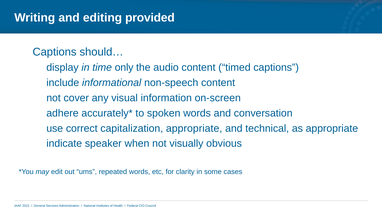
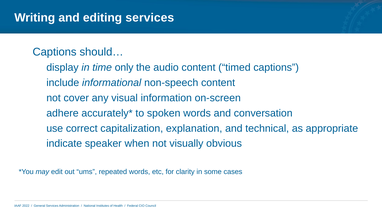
editing provided: provided -> services
capitalization appropriate: appropriate -> explanation
